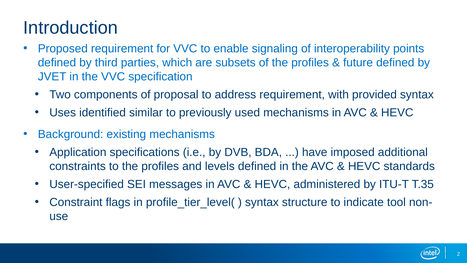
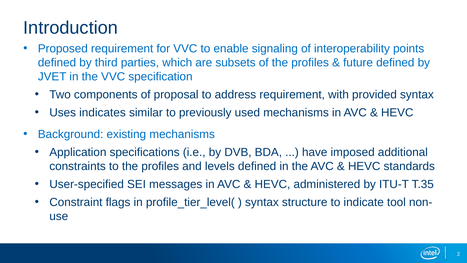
identified: identified -> indicates
